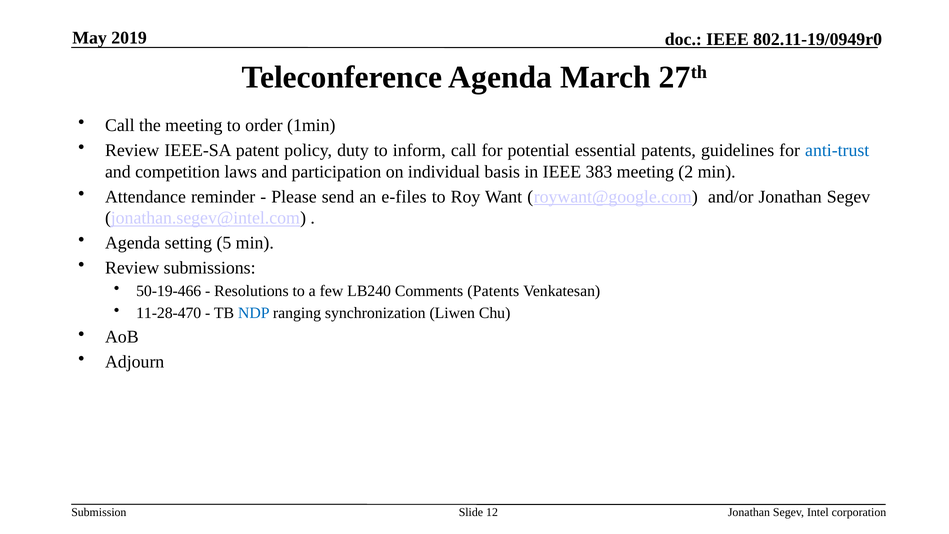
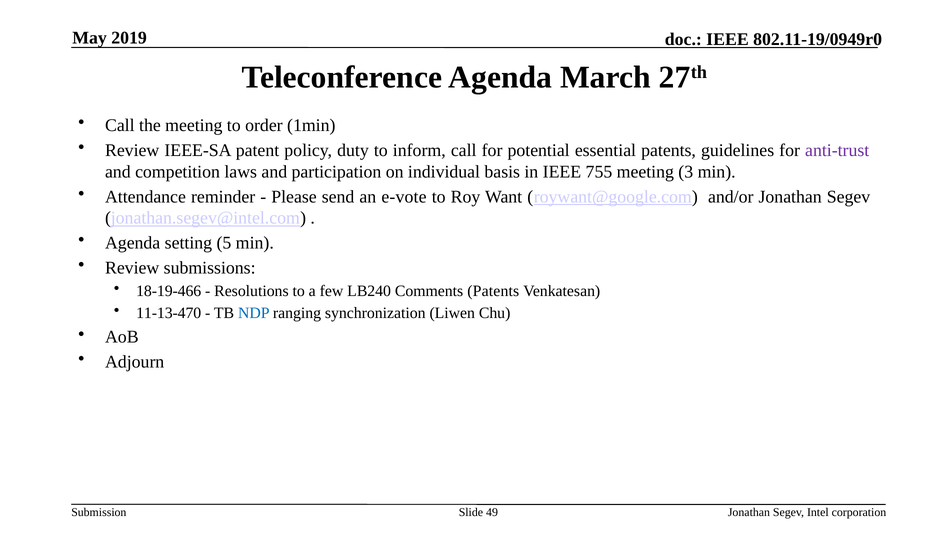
anti-trust colour: blue -> purple
383: 383 -> 755
2: 2 -> 3
e-files: e-files -> e-vote
50-19-466: 50-19-466 -> 18-19-466
11-28-470: 11-28-470 -> 11-13-470
12: 12 -> 49
